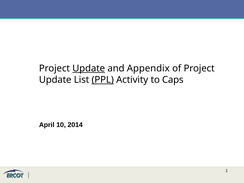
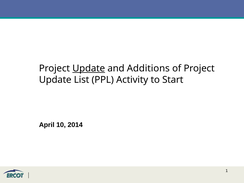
Appendix: Appendix -> Additions
PPL underline: present -> none
Caps: Caps -> Start
